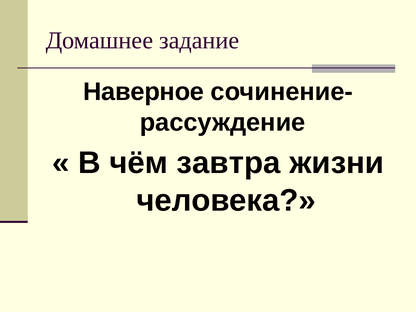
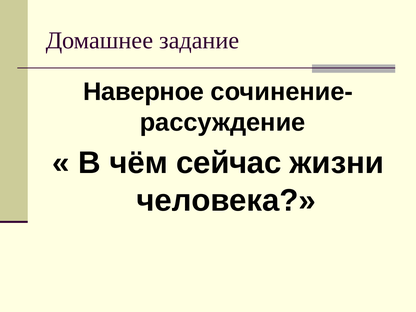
завтра: завтра -> сейчас
